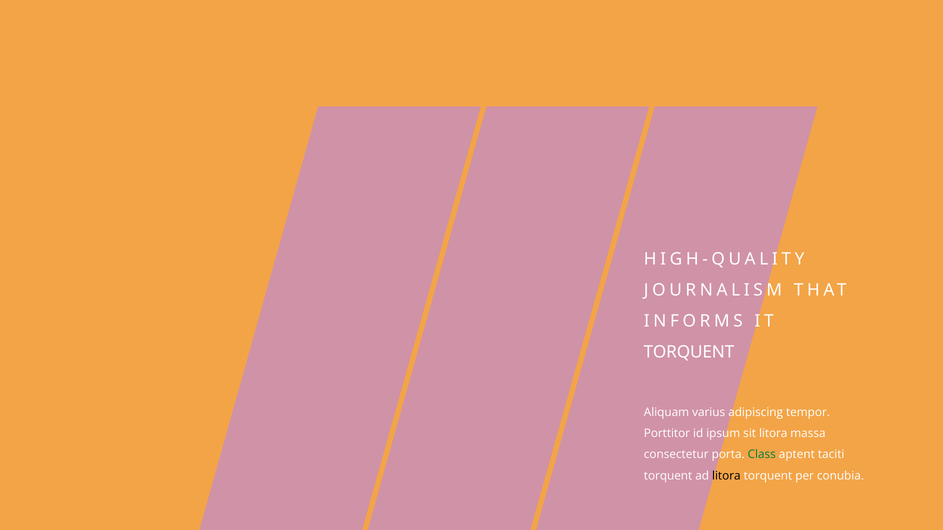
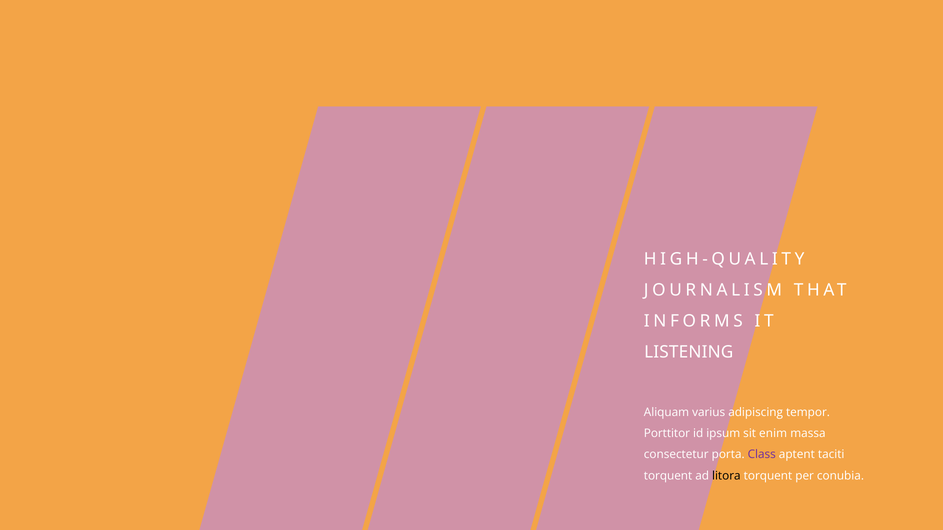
TORQUENT at (689, 352): TORQUENT -> LISTENING
sit litora: litora -> enim
Class colour: green -> purple
